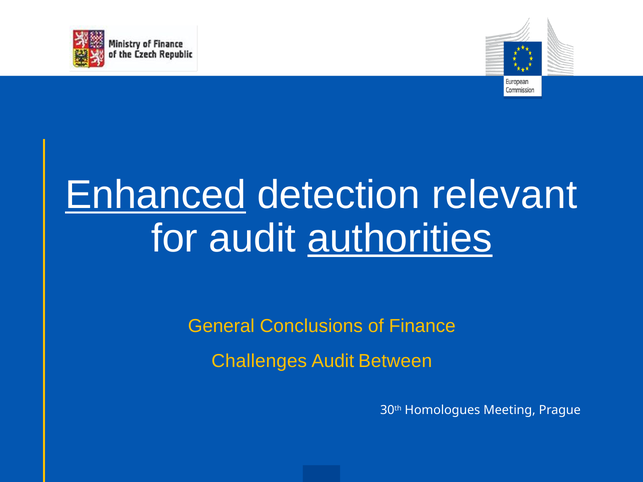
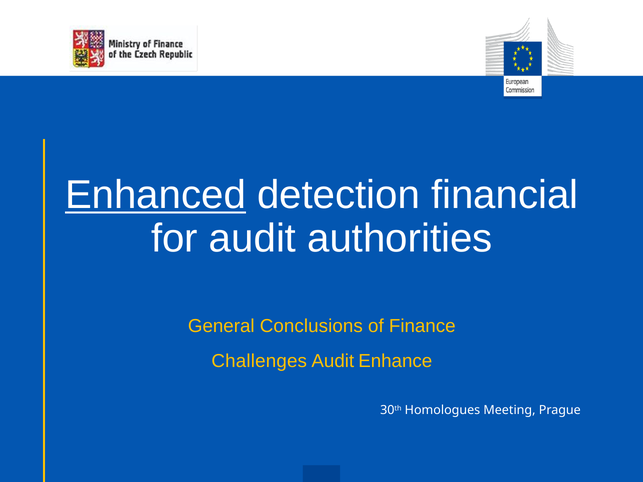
relevant: relevant -> financial
authorities underline: present -> none
Between: Between -> Enhance
